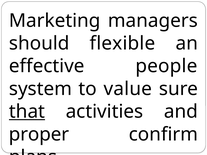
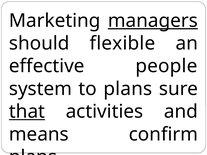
managers underline: none -> present
to value: value -> plans
proper: proper -> means
